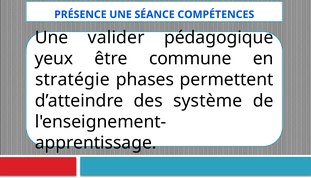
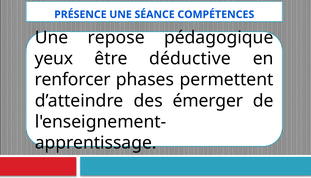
valider: valider -> repose
commune: commune -> déductive
stratégie: stratégie -> renforcer
système: système -> émerger
